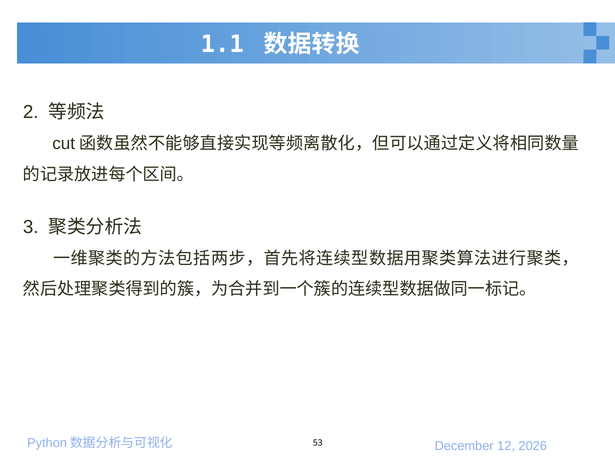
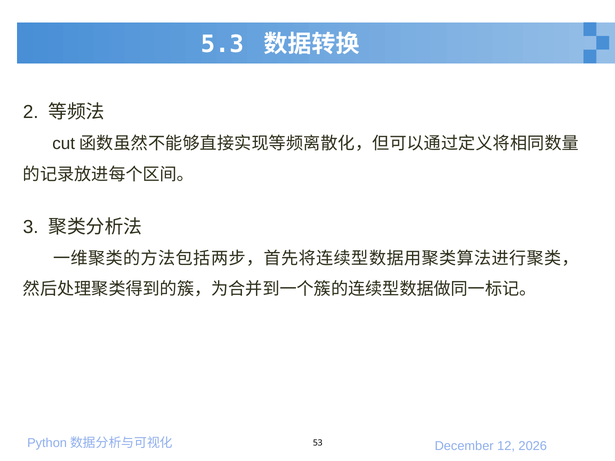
1.1: 1.1 -> 5.3
